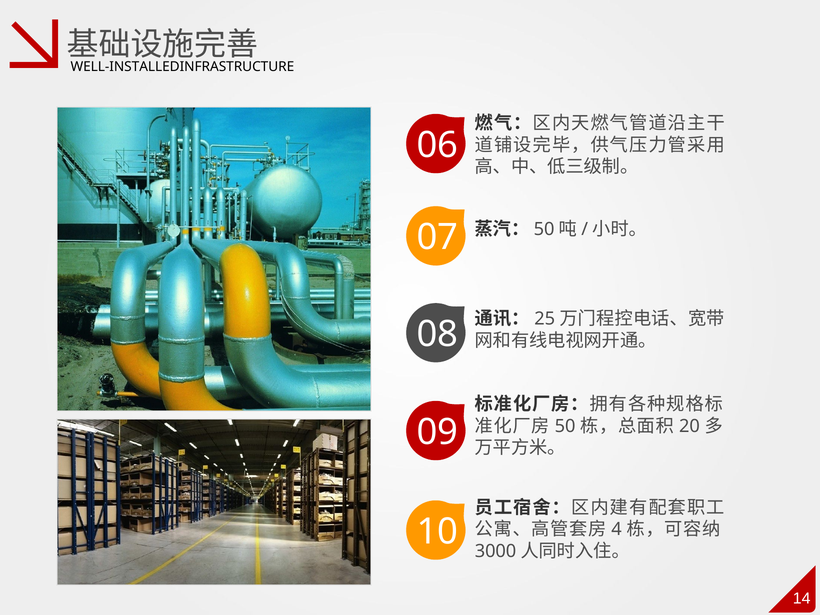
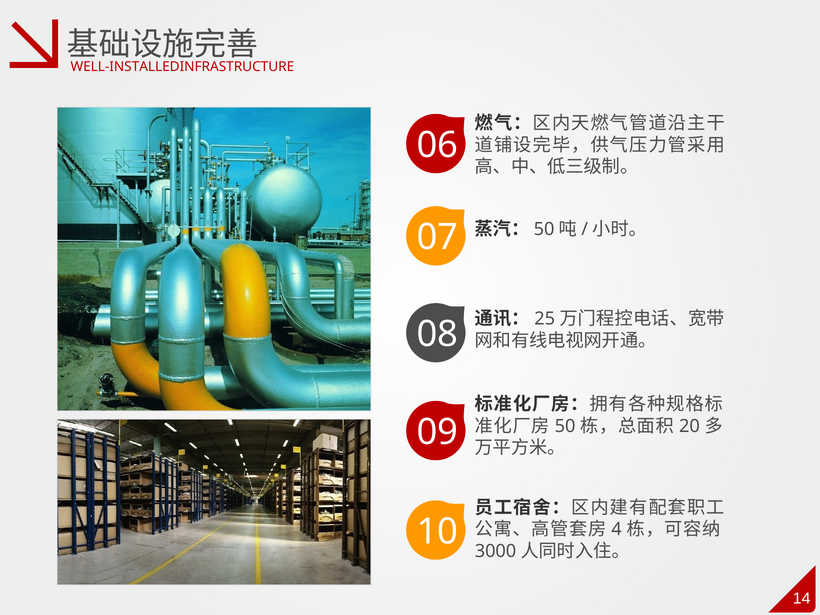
WELL-INSTALLEDINFRASTRUCTURE colour: black -> red
